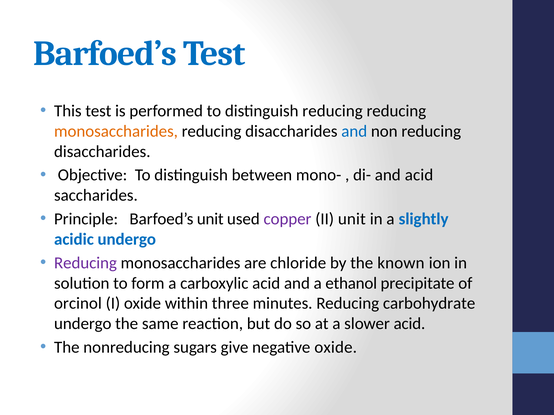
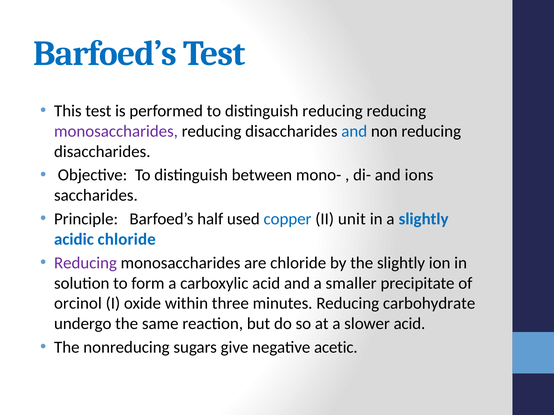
monosaccharides at (116, 131) colour: orange -> purple
and acid: acid -> ions
Barfoed’s unit: unit -> half
copper colour: purple -> blue
acidic undergo: undergo -> chloride
the known: known -> slightly
ethanol: ethanol -> smaller
negative oxide: oxide -> acetic
